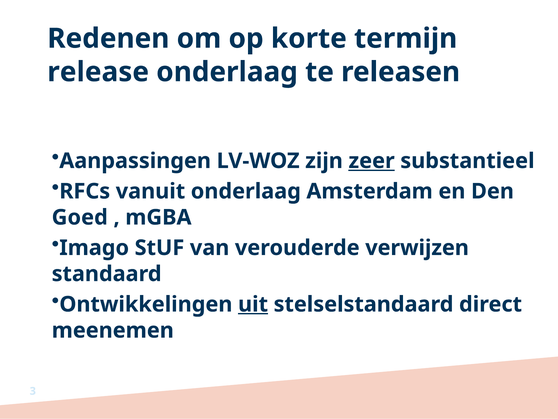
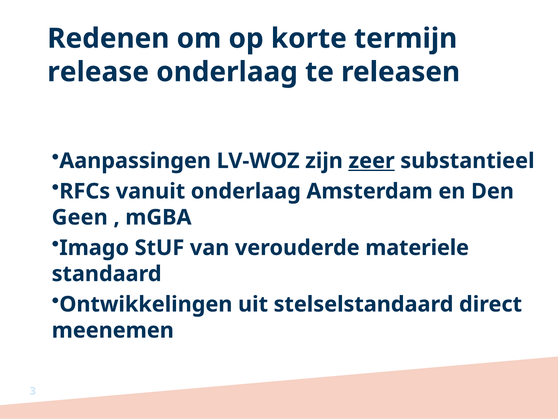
Goed: Goed -> Geen
verwijzen: verwijzen -> materiele
uit underline: present -> none
